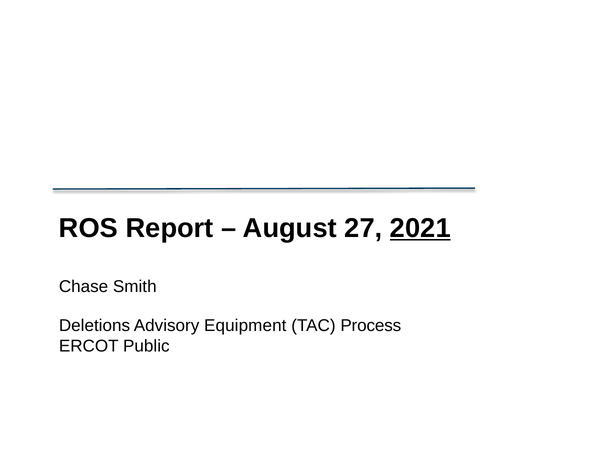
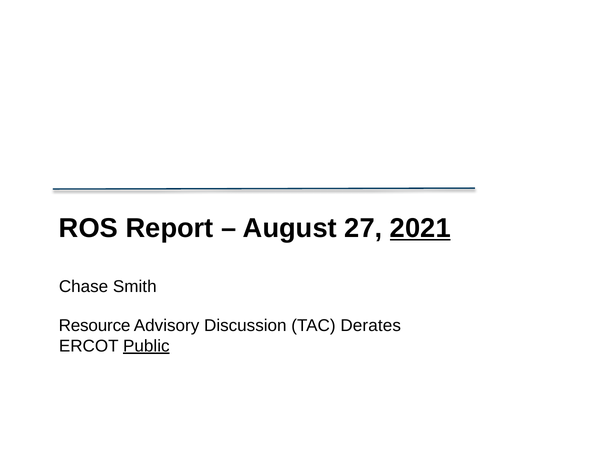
Deletions: Deletions -> Resource
Equipment: Equipment -> Discussion
Process: Process -> Derates
Public underline: none -> present
